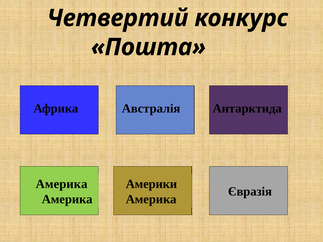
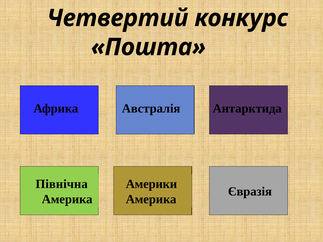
Америка at (62, 184): Америка -> Північна
